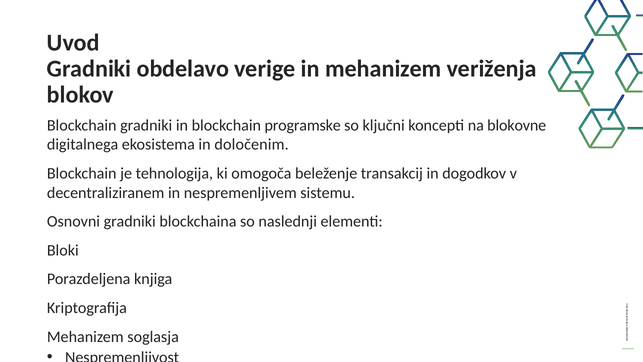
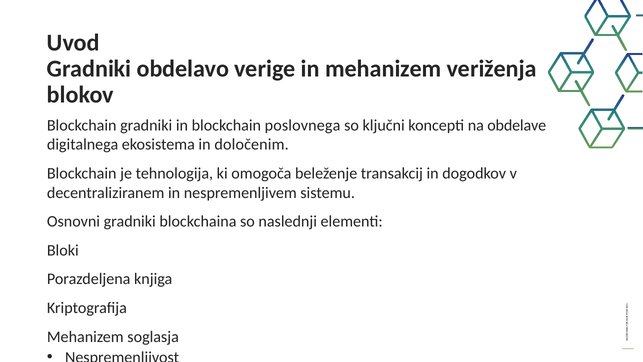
programske: programske -> poslovnega
blokovne: blokovne -> obdelave
